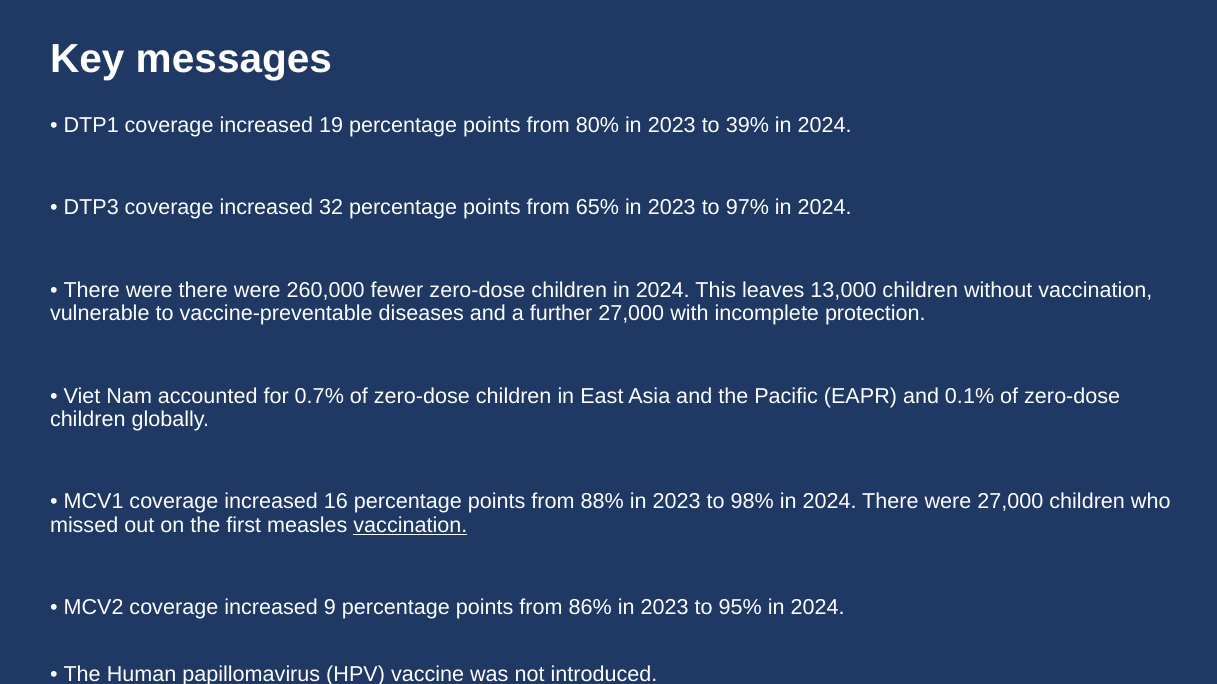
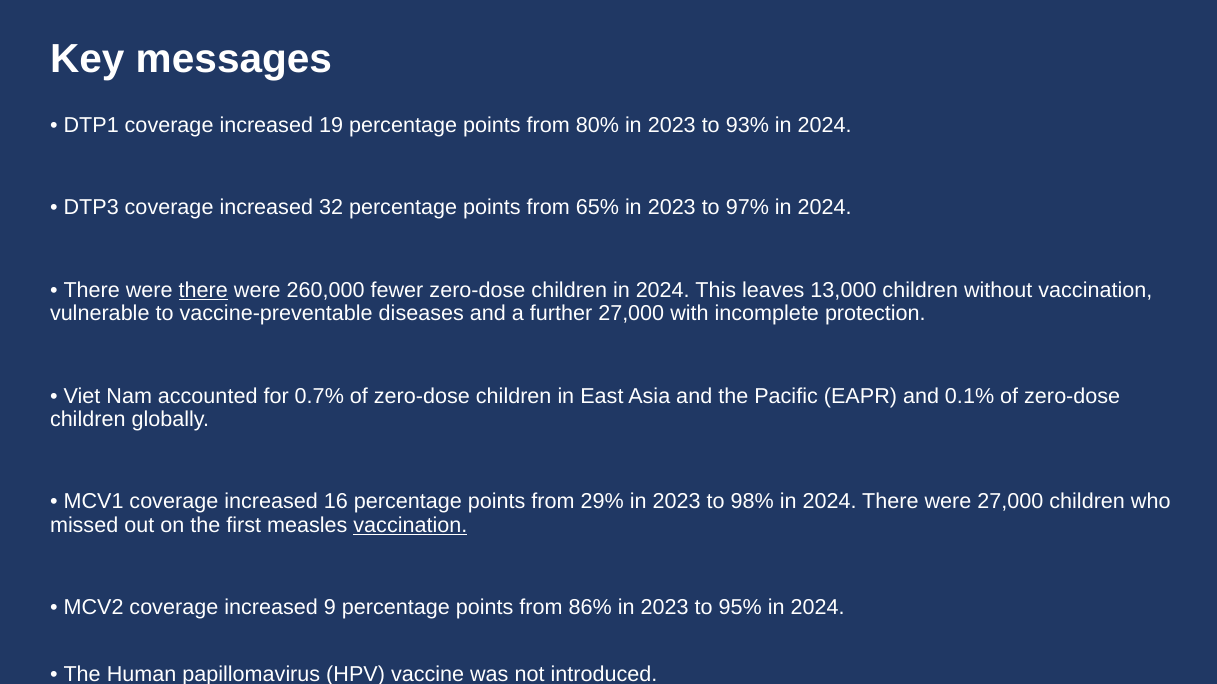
39%: 39% -> 93%
there at (203, 291) underline: none -> present
88%: 88% -> 29%
